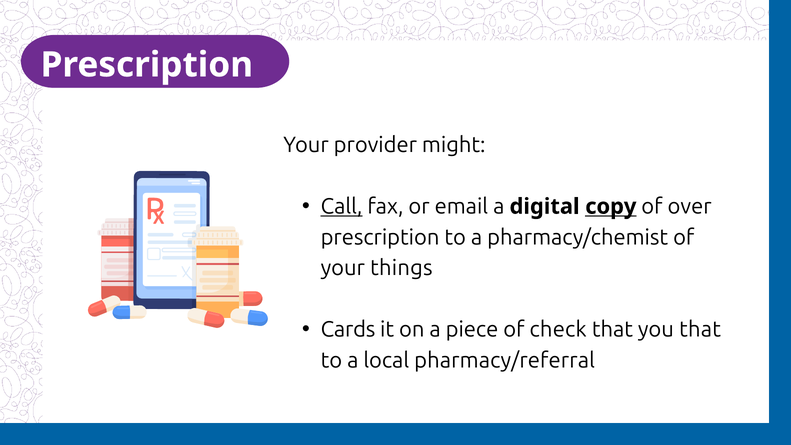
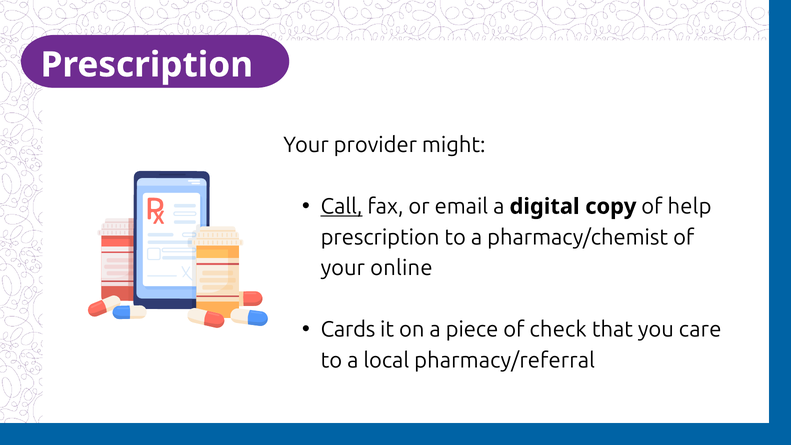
copy underline: present -> none
over: over -> help
things: things -> online
you that: that -> care
